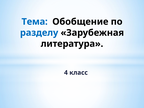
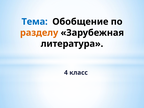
разделу colour: blue -> orange
